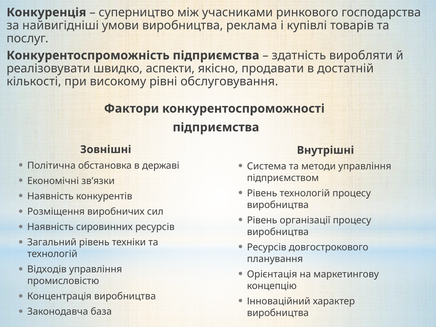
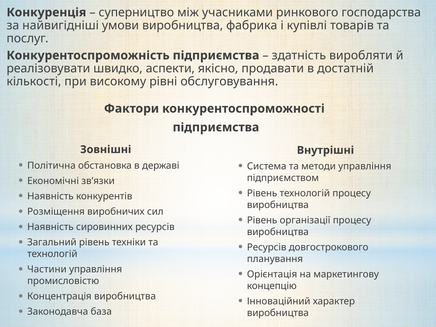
реклама: реклама -> фабрика
Відходів: Відходів -> Частини
